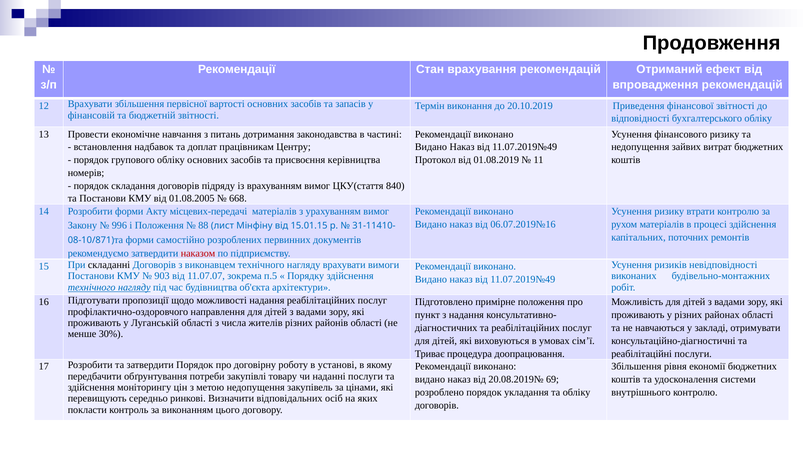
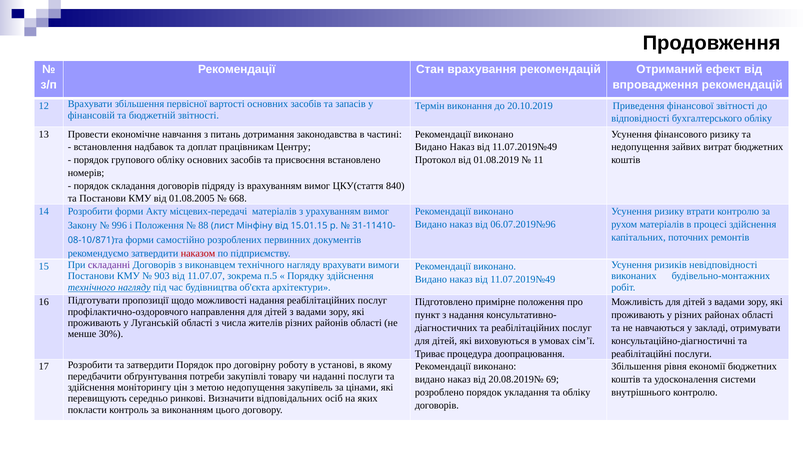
керівництва: керівництва -> встановлено
06.07.2019№16: 06.07.2019№16 -> 06.07.2019№96
складанні colour: black -> purple
